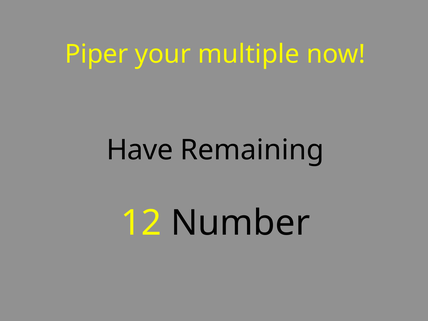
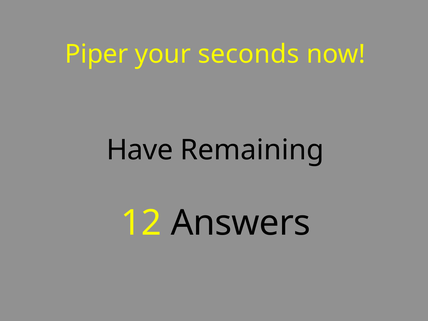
multiple: multiple -> seconds
Number: Number -> Answers
